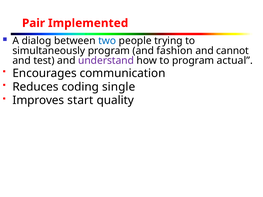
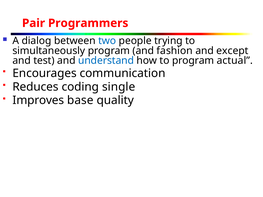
Implemented: Implemented -> Programmers
cannot: cannot -> except
understand colour: purple -> blue
start: start -> base
